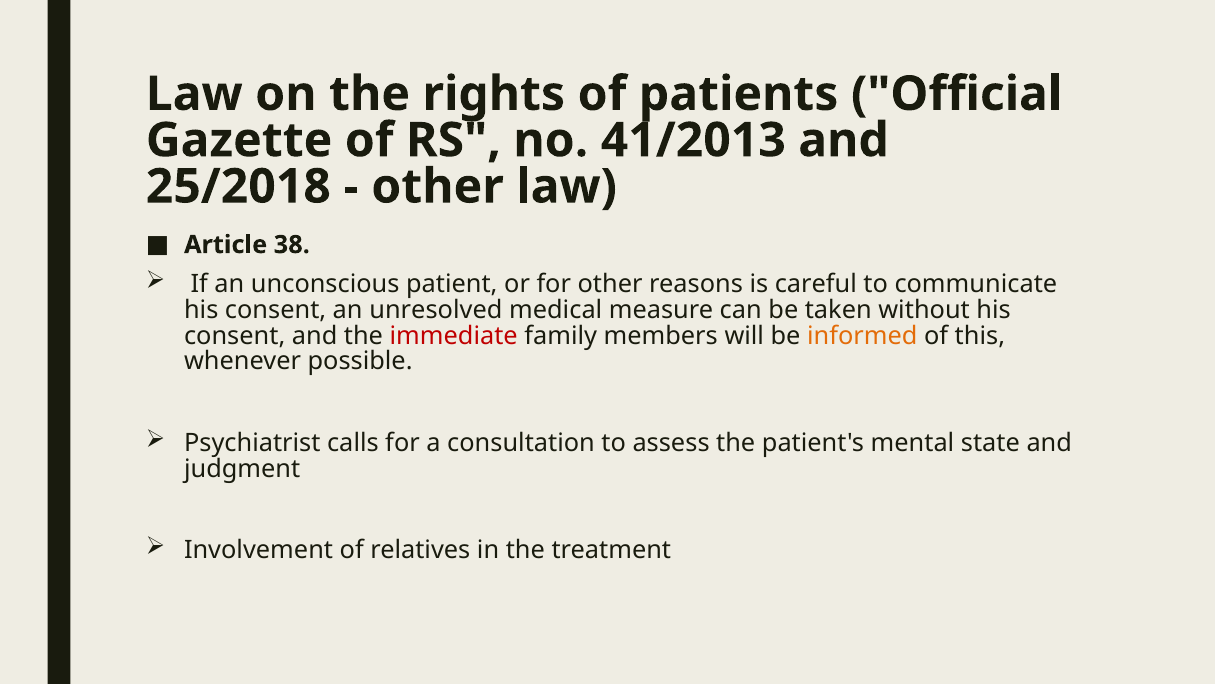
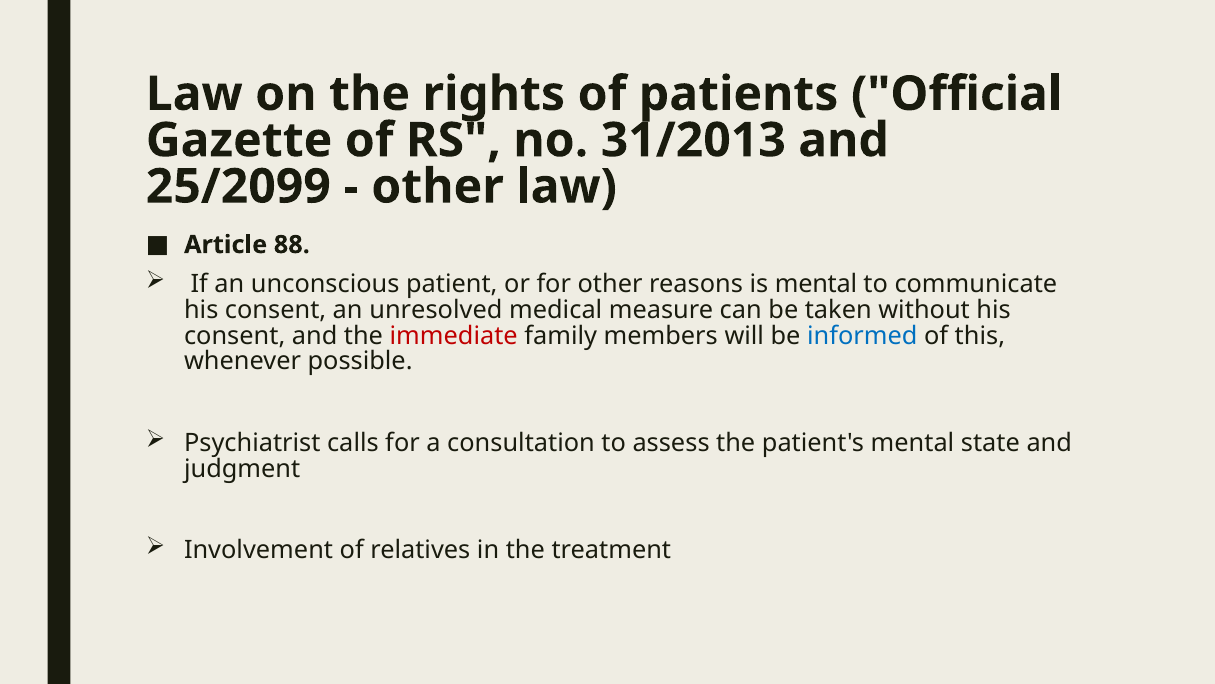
41/2013: 41/2013 -> 31/2013
25/2018: 25/2018 -> 25/2099
38: 38 -> 88
is careful: careful -> mental
informed colour: orange -> blue
